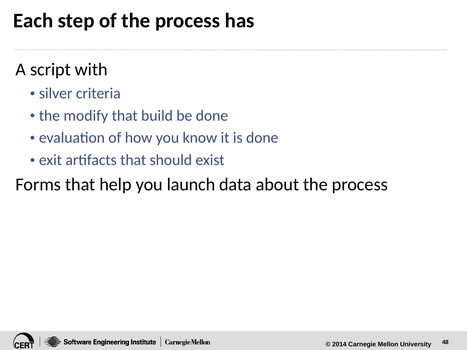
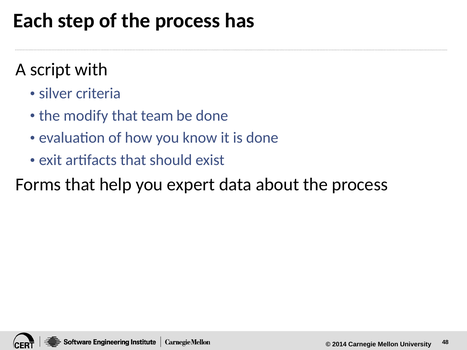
build: build -> team
launch: launch -> expert
